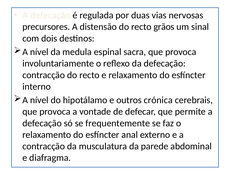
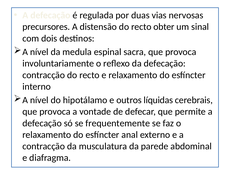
grãos: grãos -> obter
crónica: crónica -> líquidas
